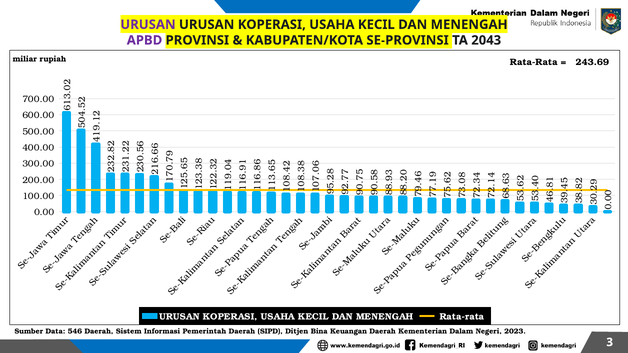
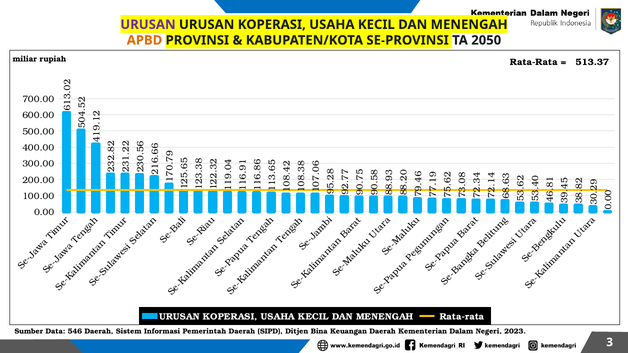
APBD colour: purple -> orange
2043: 2043 -> 2050
243.69: 243.69 -> 513.37
